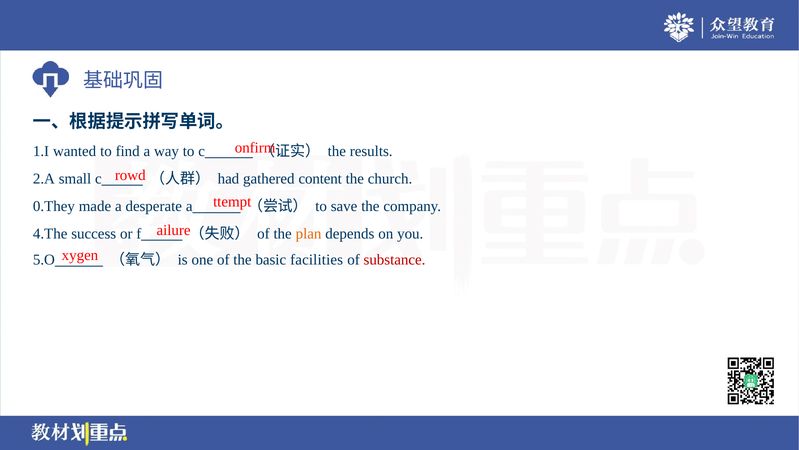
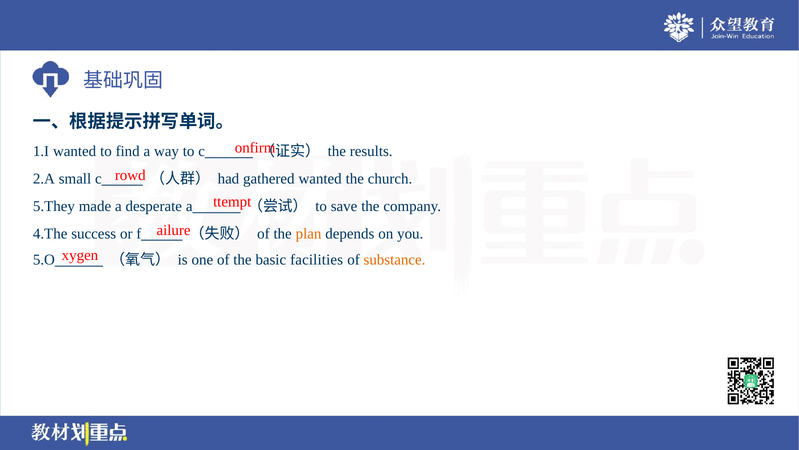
gathered content: content -> wanted
0.They: 0.They -> 5.They
substance colour: red -> orange
